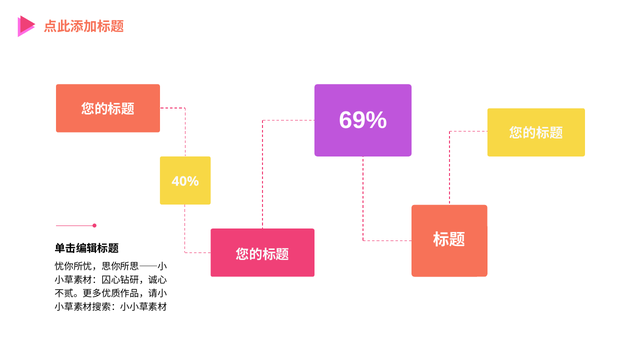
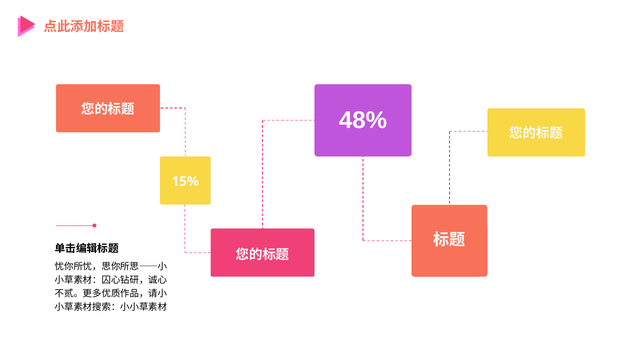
69%: 69% -> 48%
40%: 40% -> 15%
